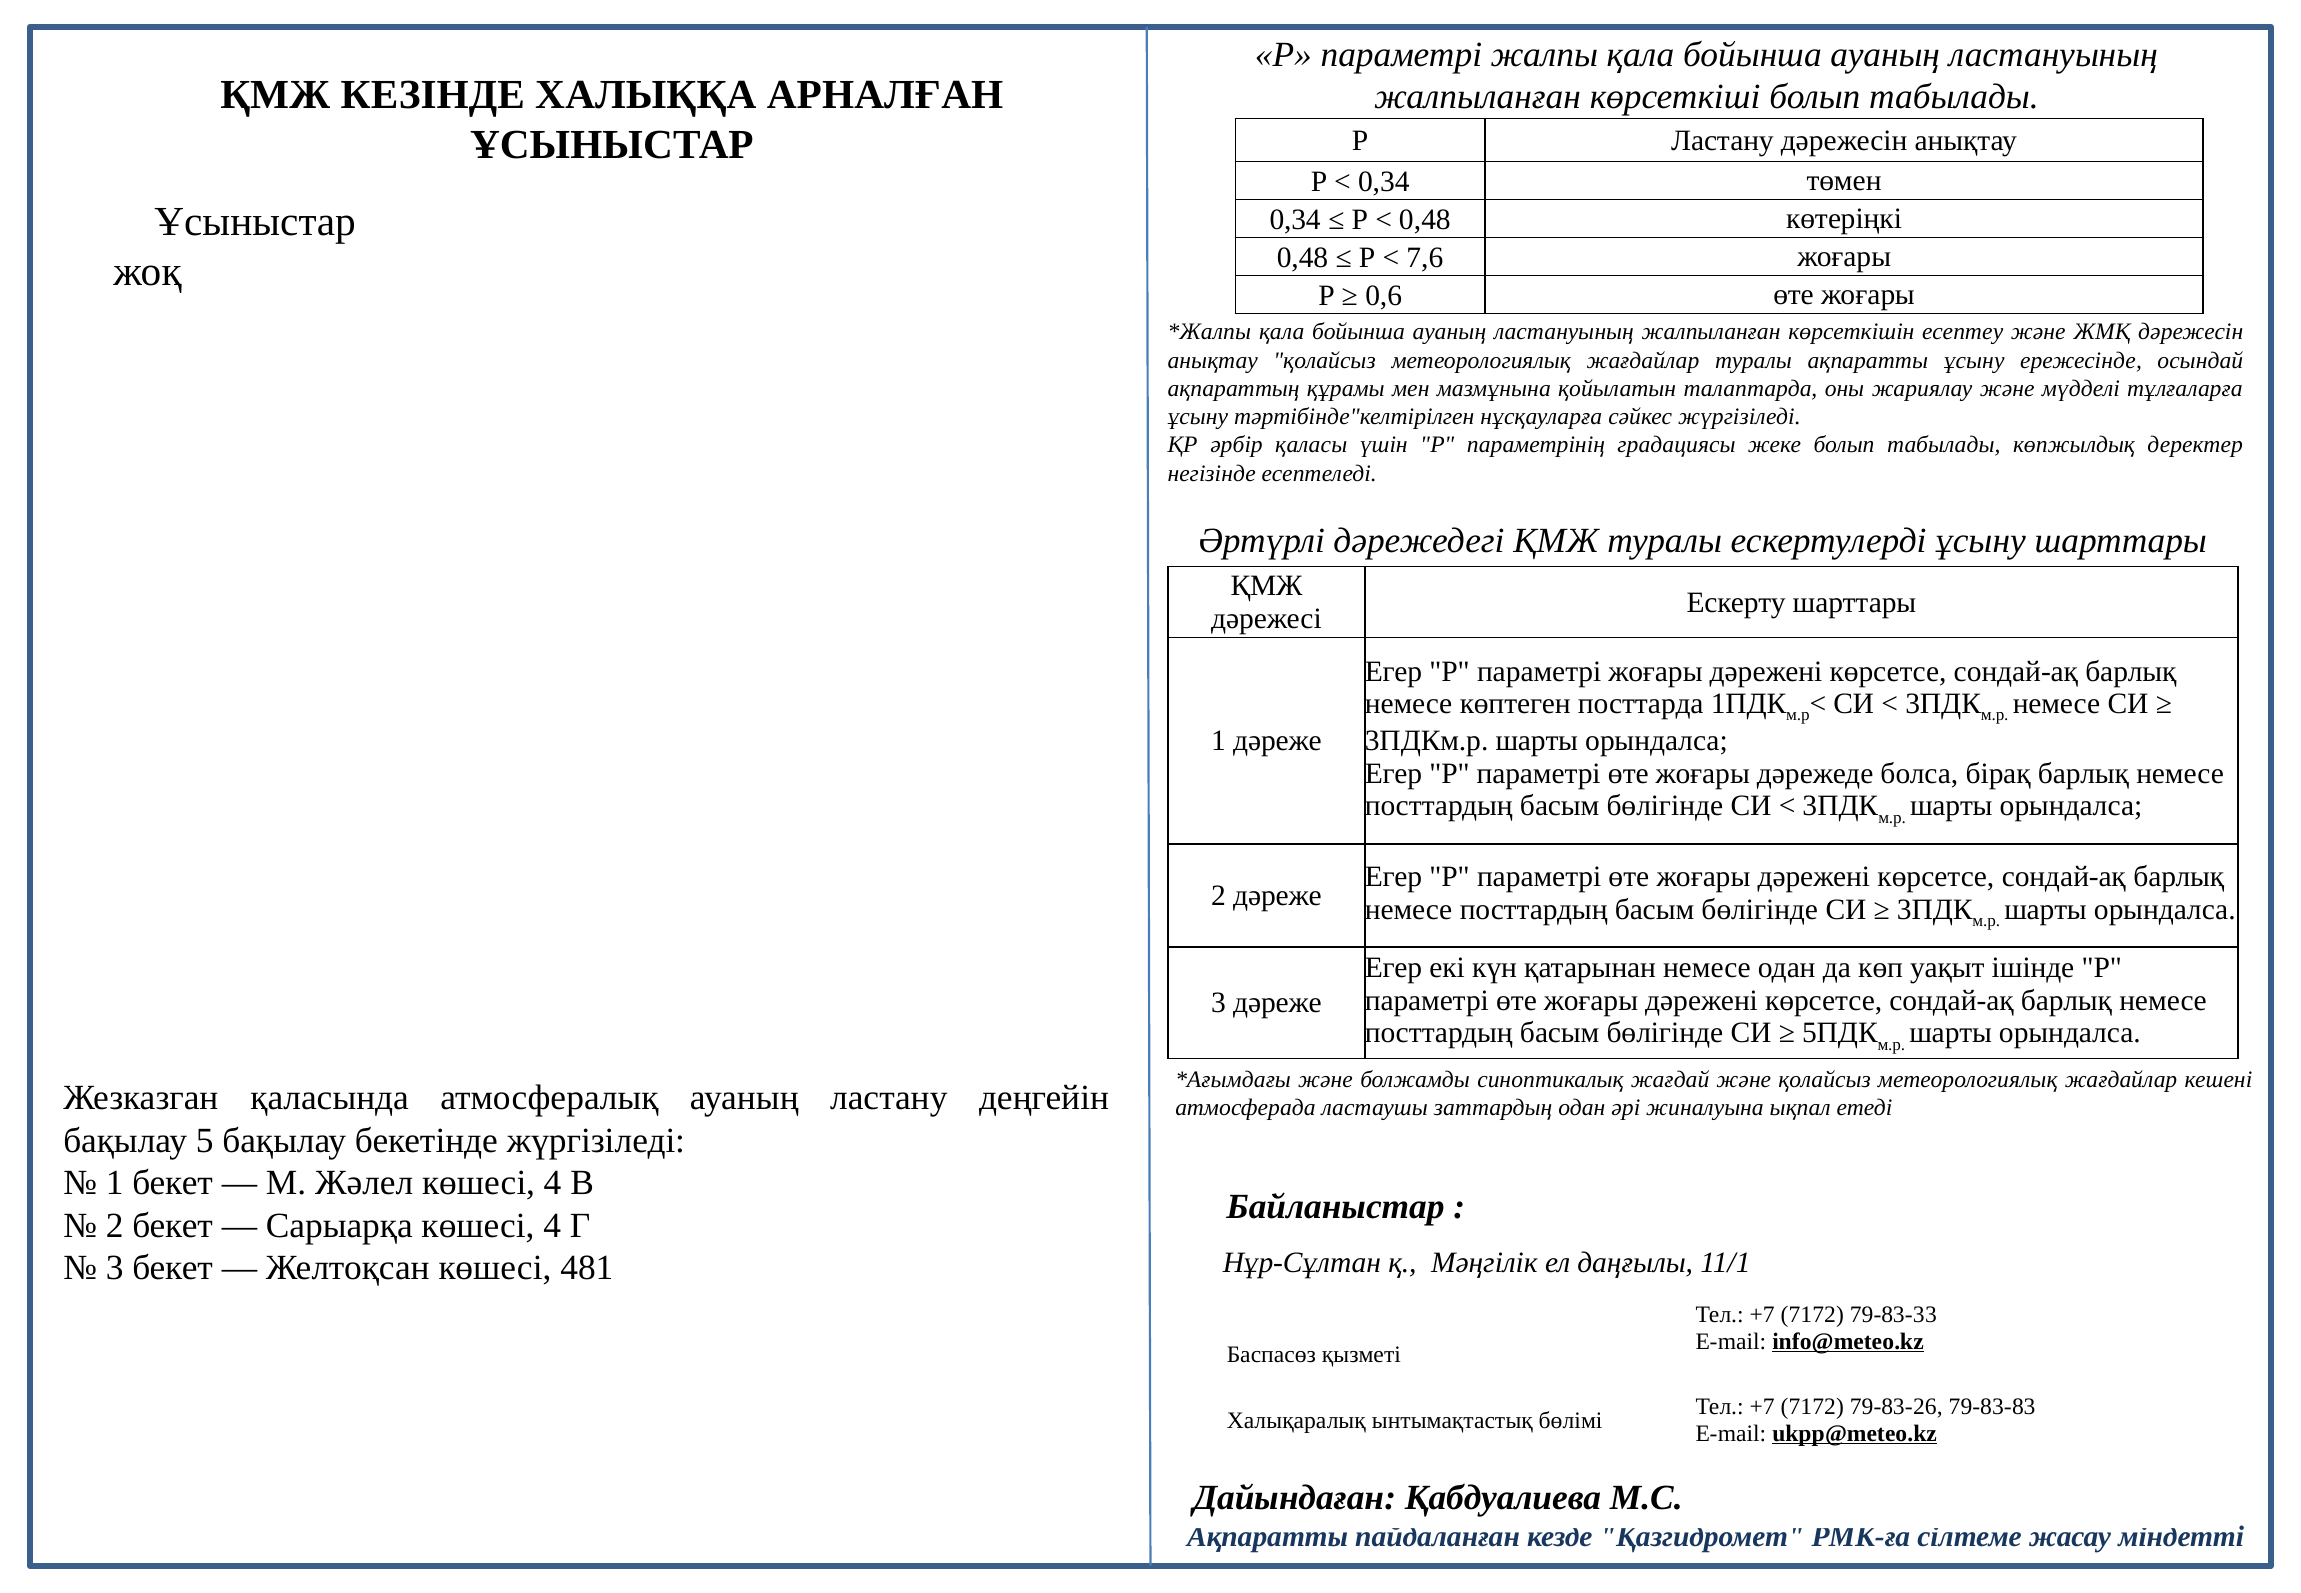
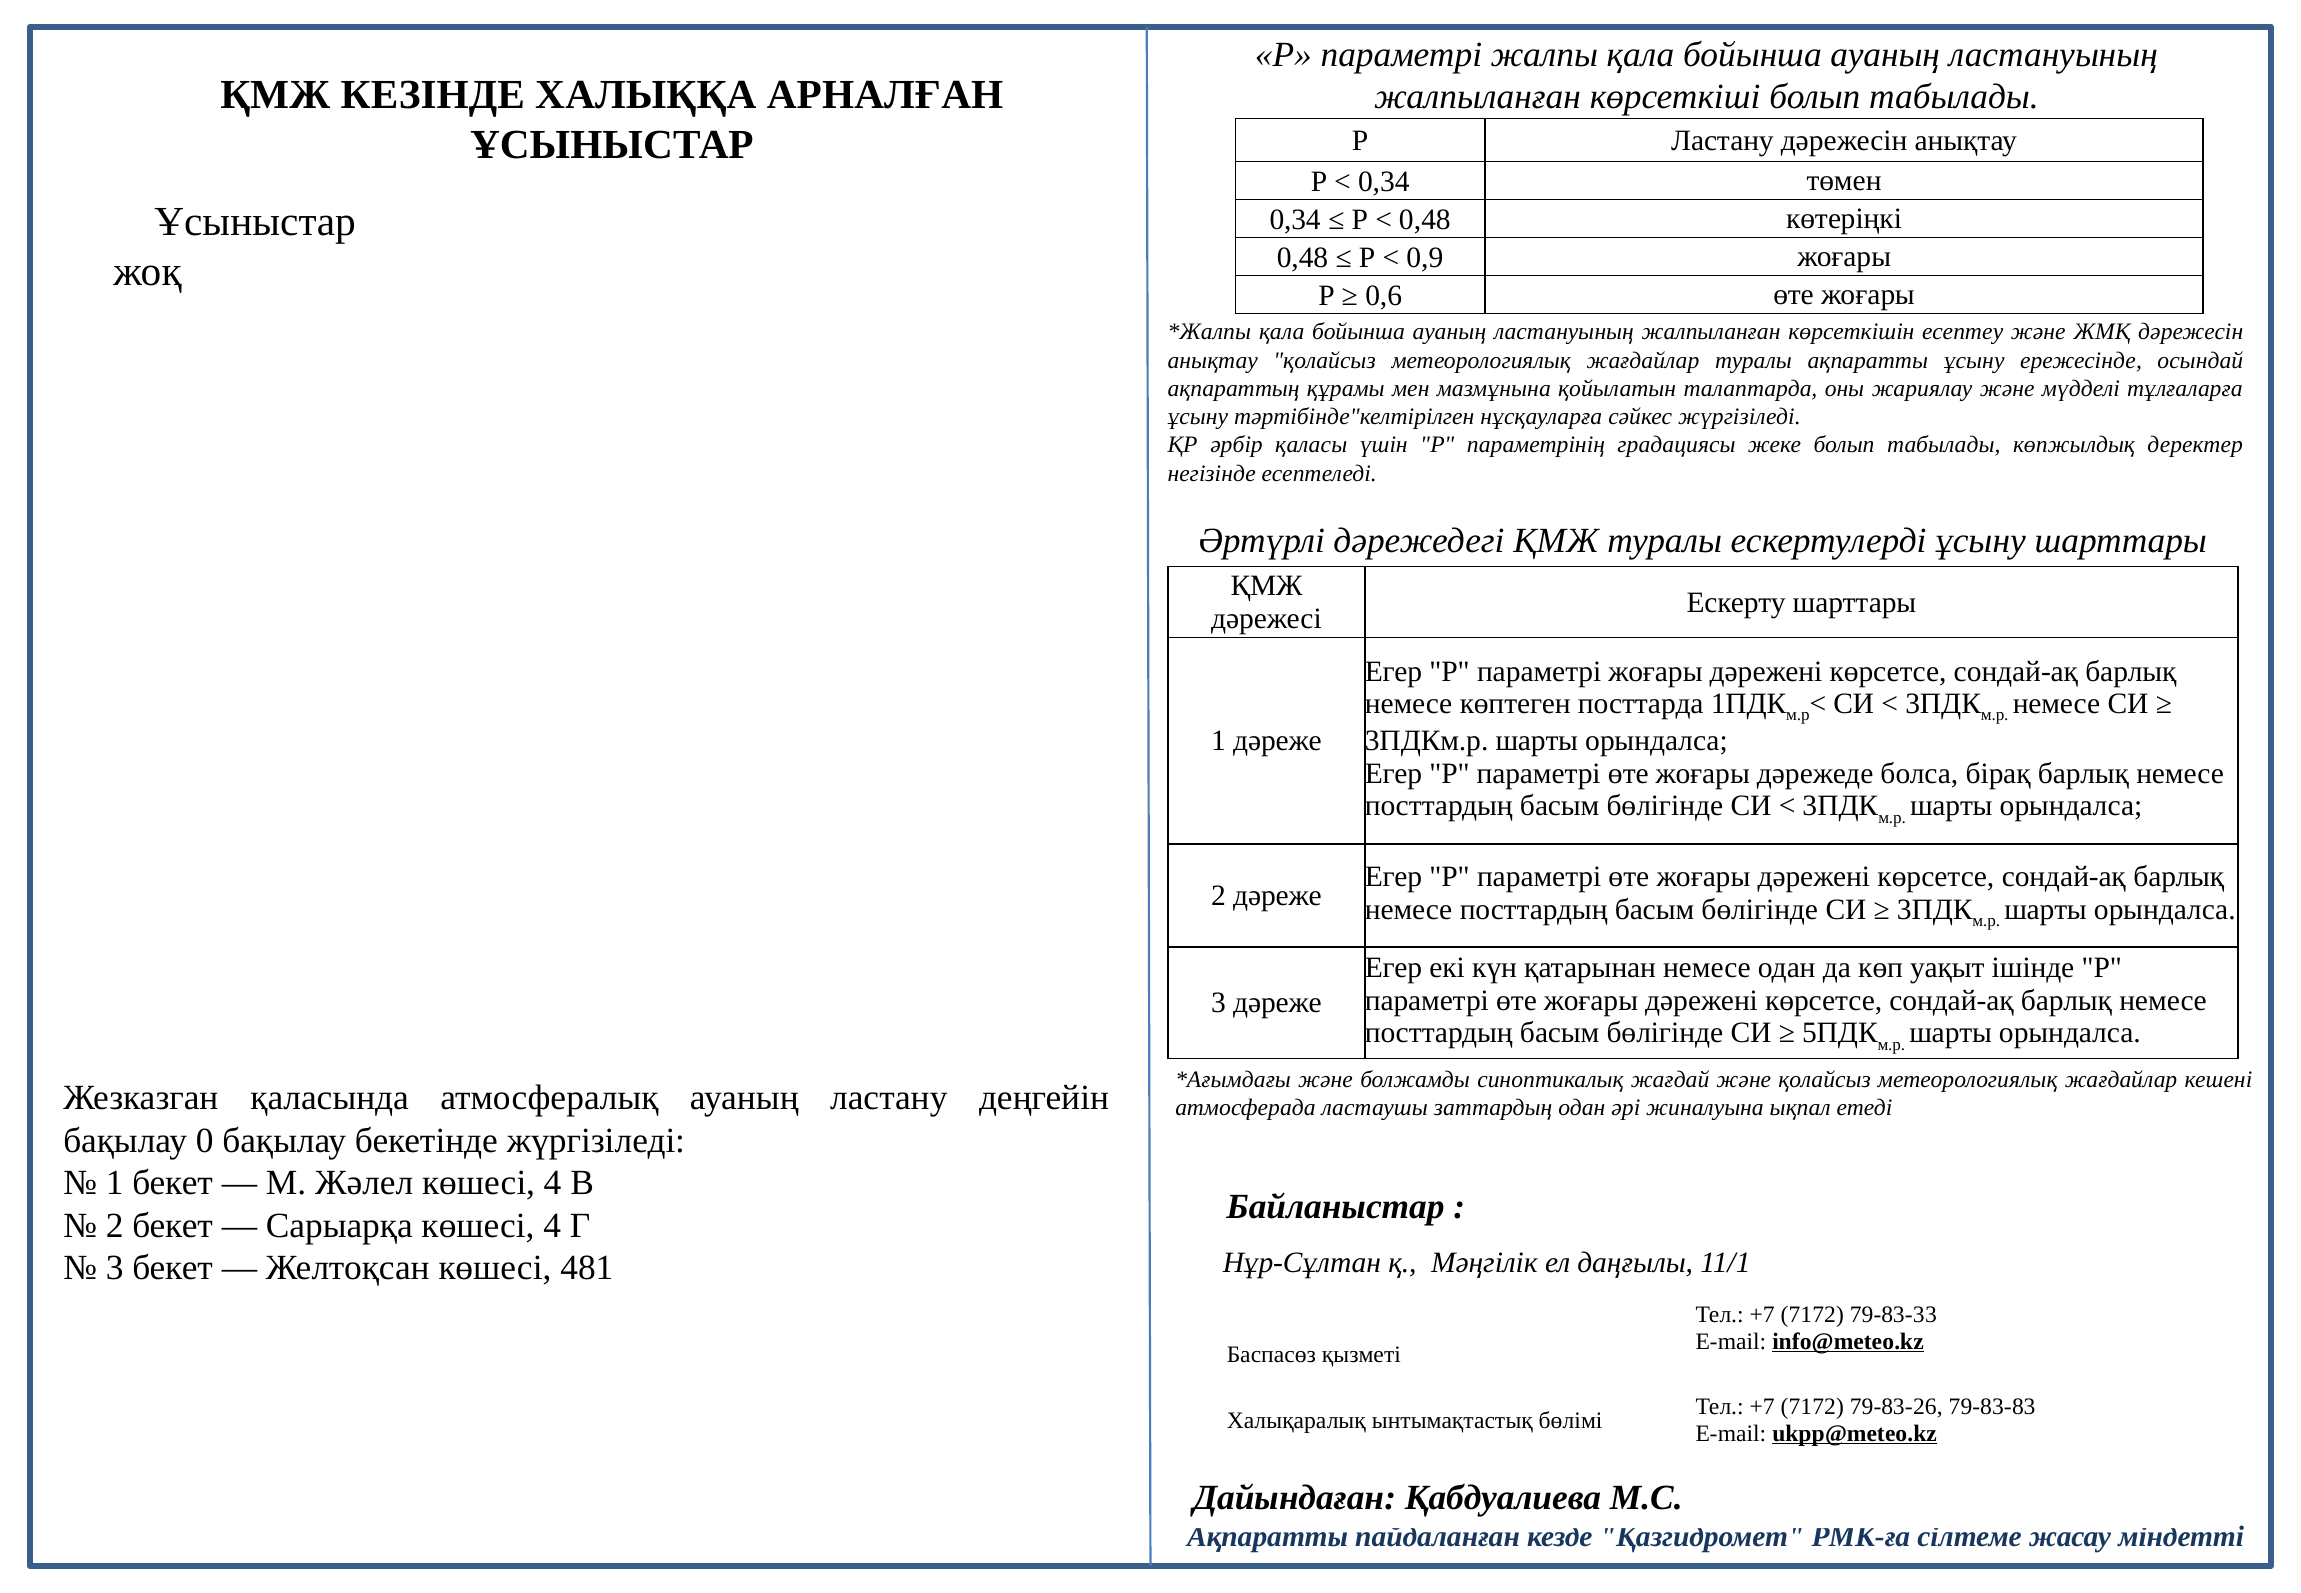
7,6: 7,6 -> 0,9
5: 5 -> 0
